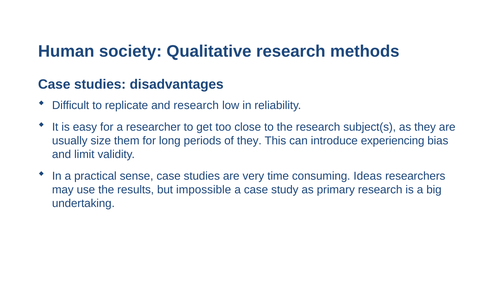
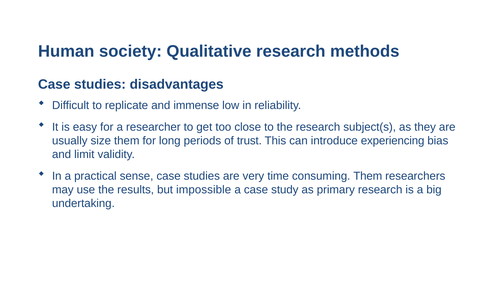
and research: research -> immense
of they: they -> trust
consuming Ideas: Ideas -> Them
